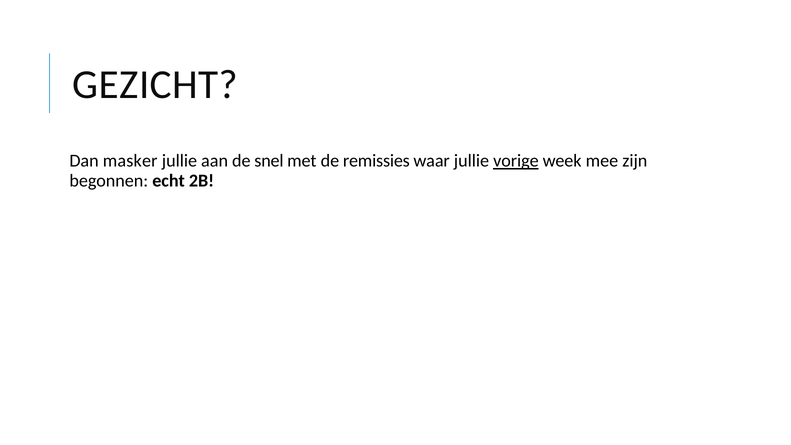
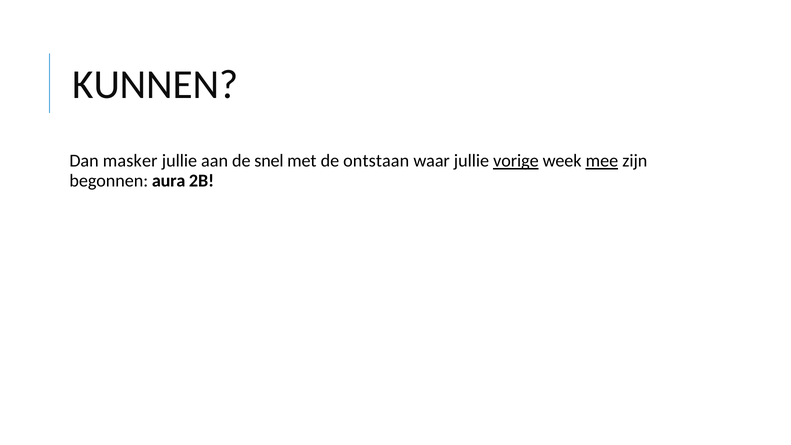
GEZICHT: GEZICHT -> KUNNEN
remissies: remissies -> ontstaan
mee underline: none -> present
echt: echt -> aura
